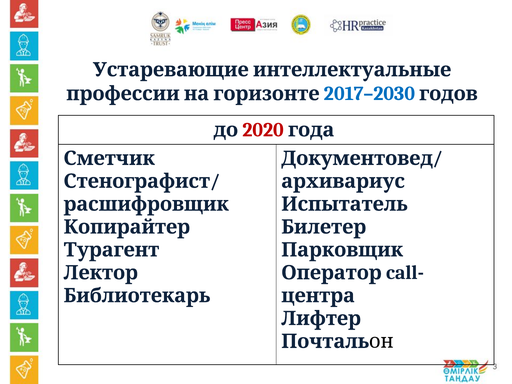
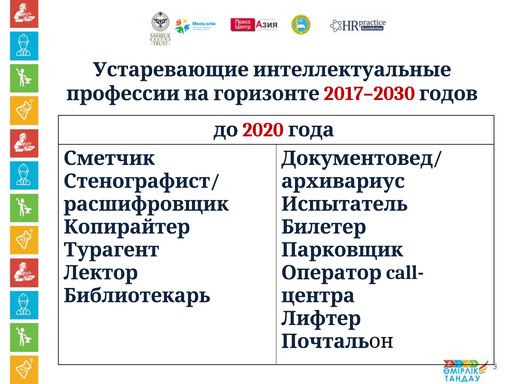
2017–2030 colour: blue -> red
